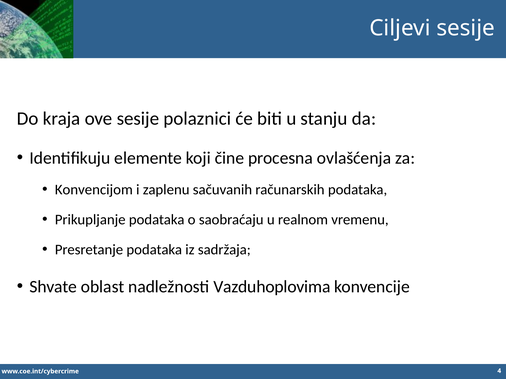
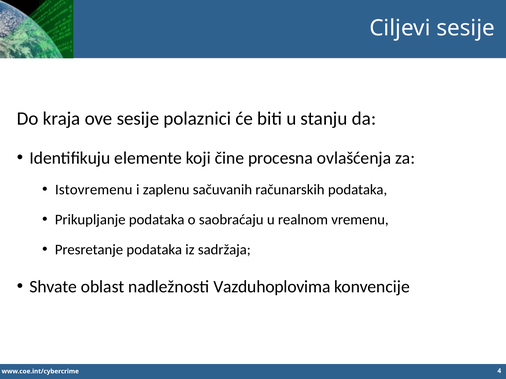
Konvencijom: Konvencijom -> Istovremenu
